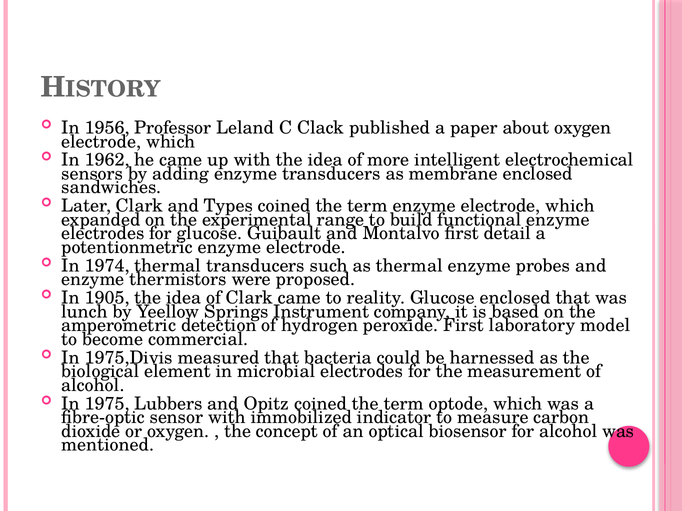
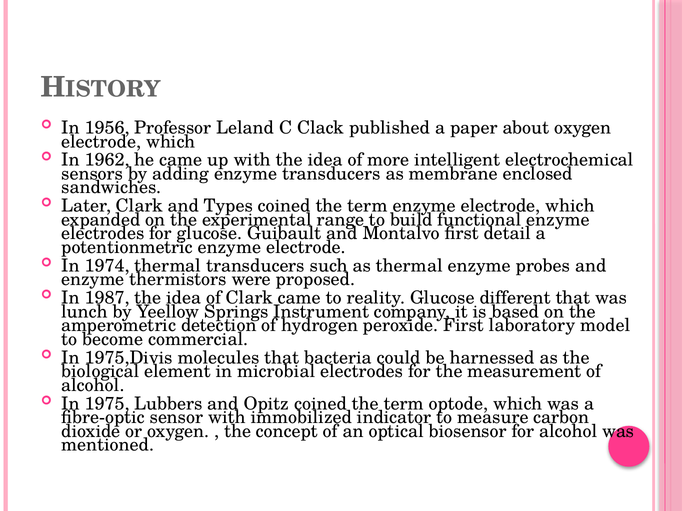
1905: 1905 -> 1987
Glucose enclosed: enclosed -> different
measured: measured -> molecules
